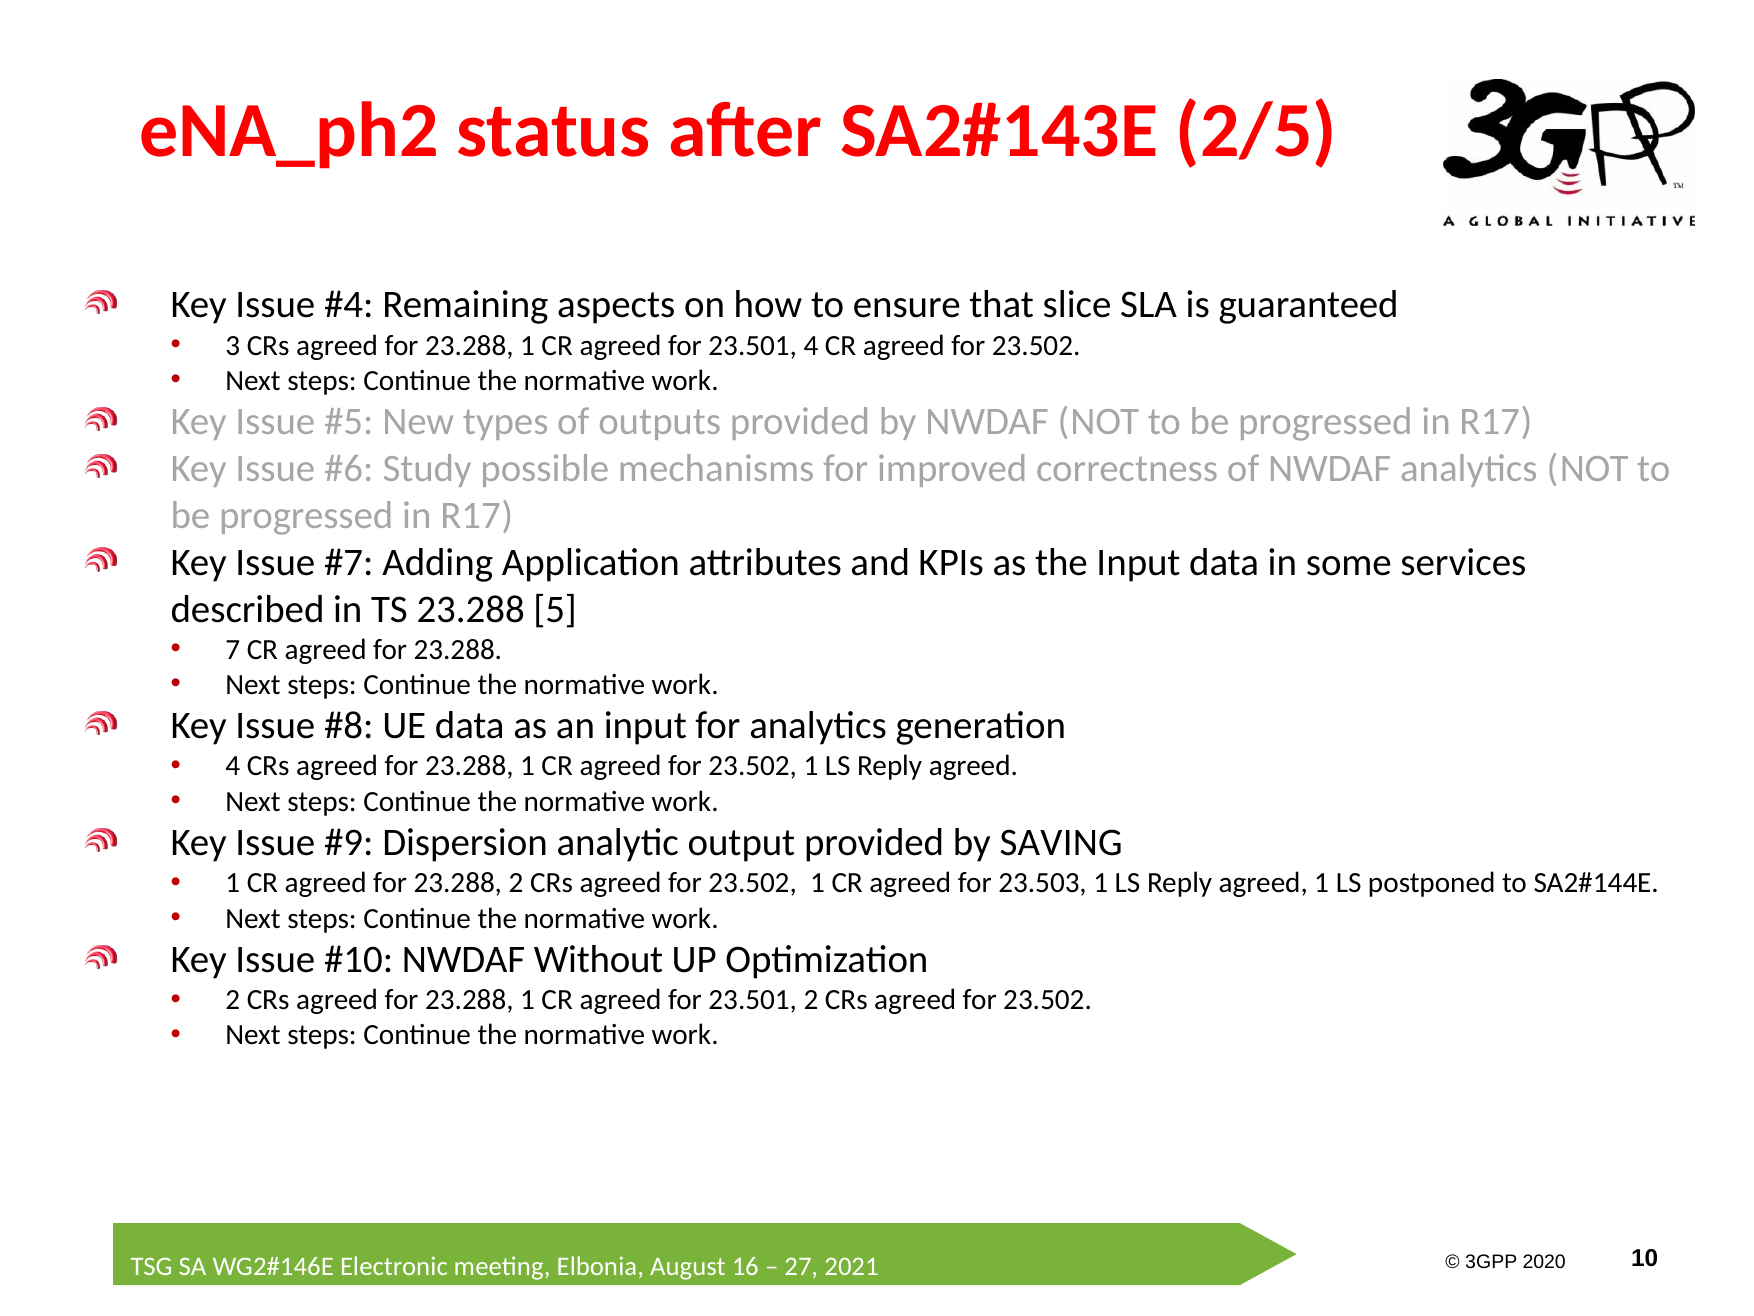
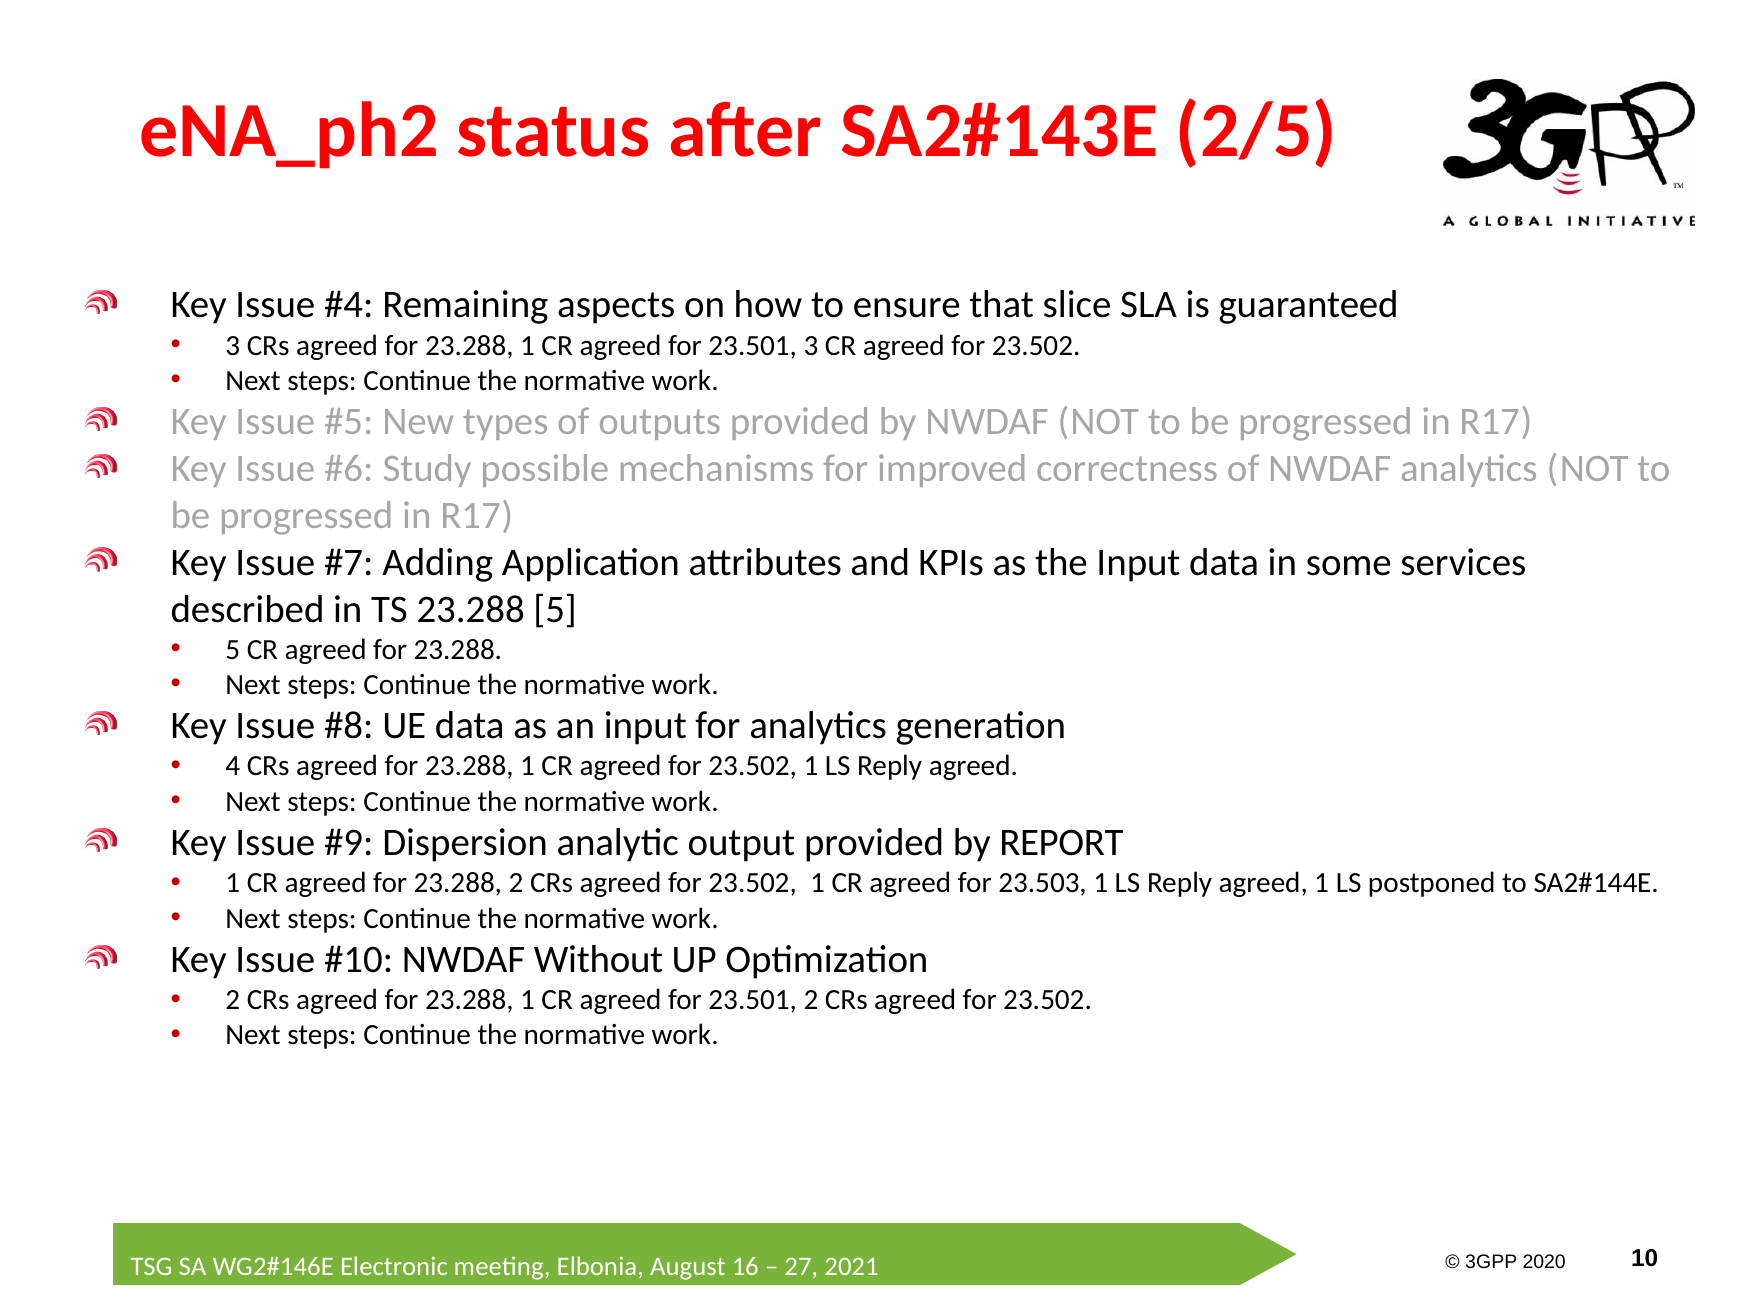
23.501 4: 4 -> 3
7 at (233, 649): 7 -> 5
SAVING: SAVING -> REPORT
